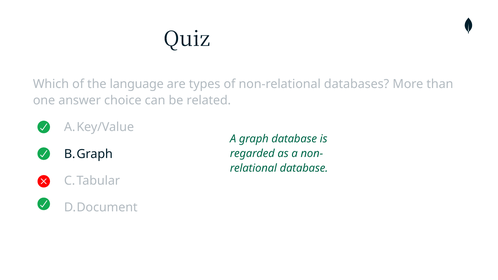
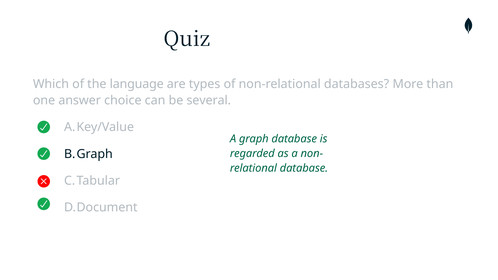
related: related -> several
